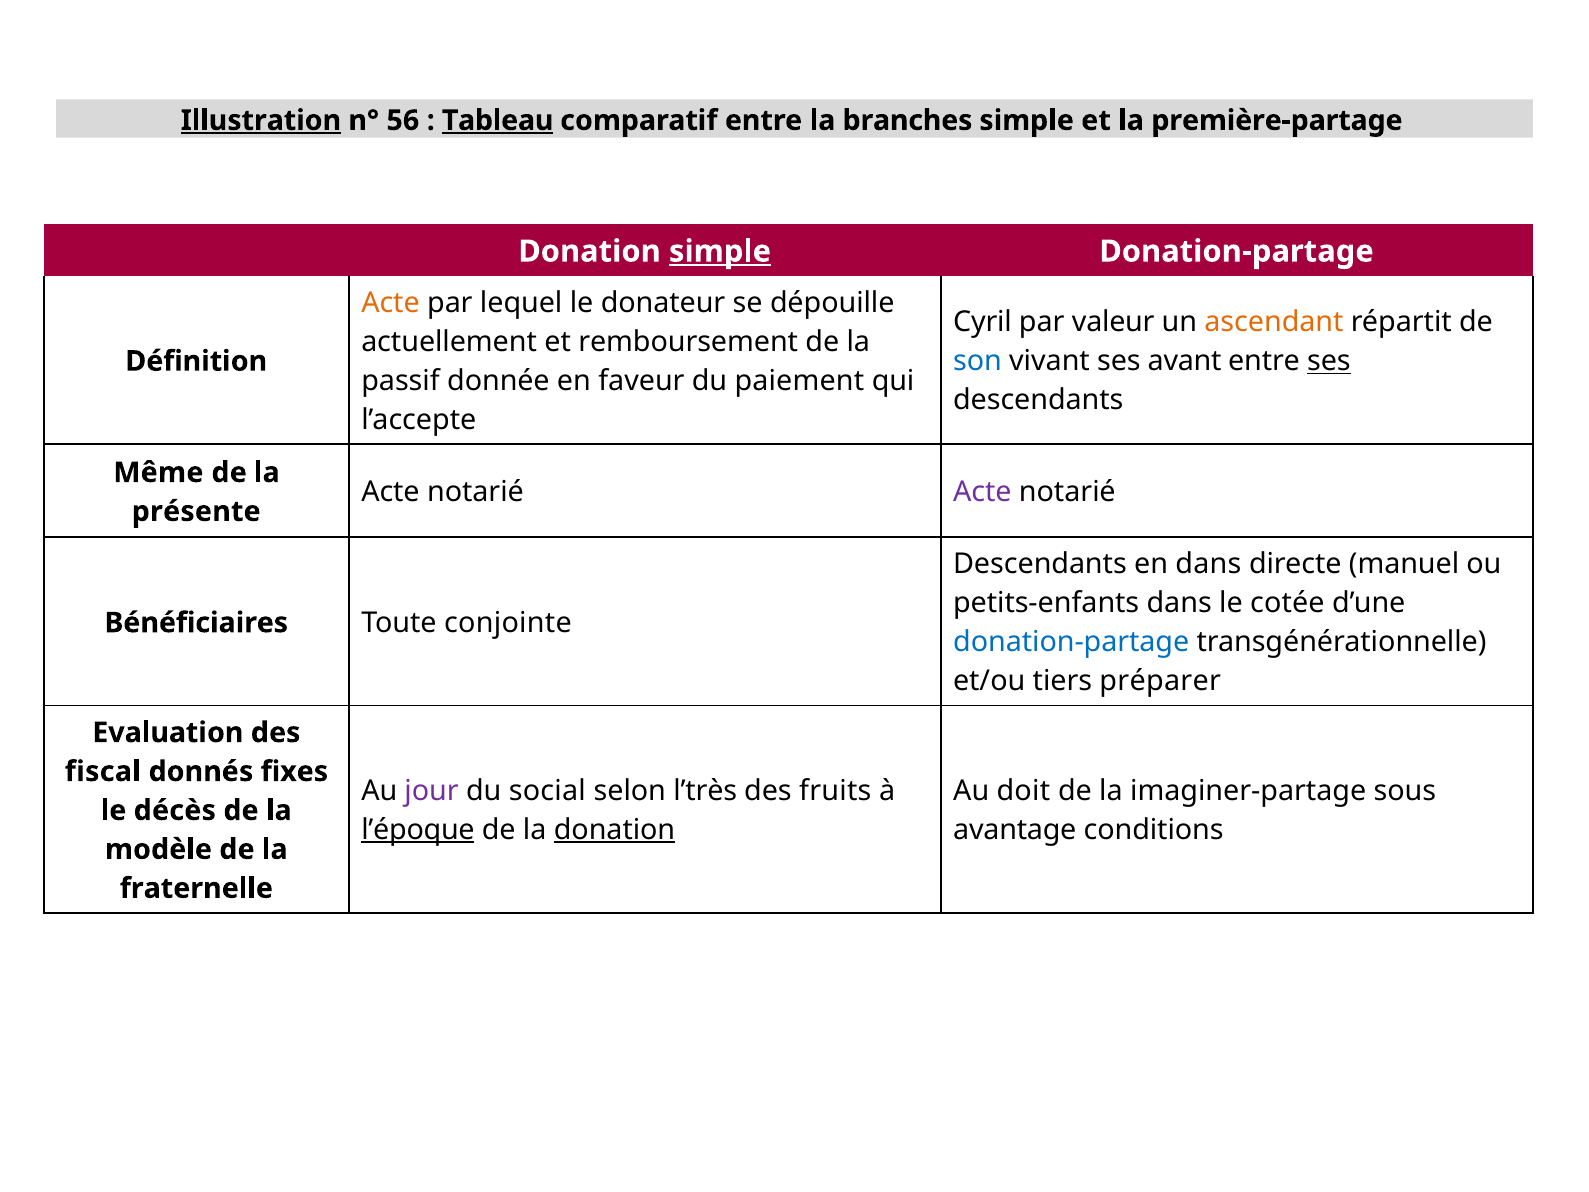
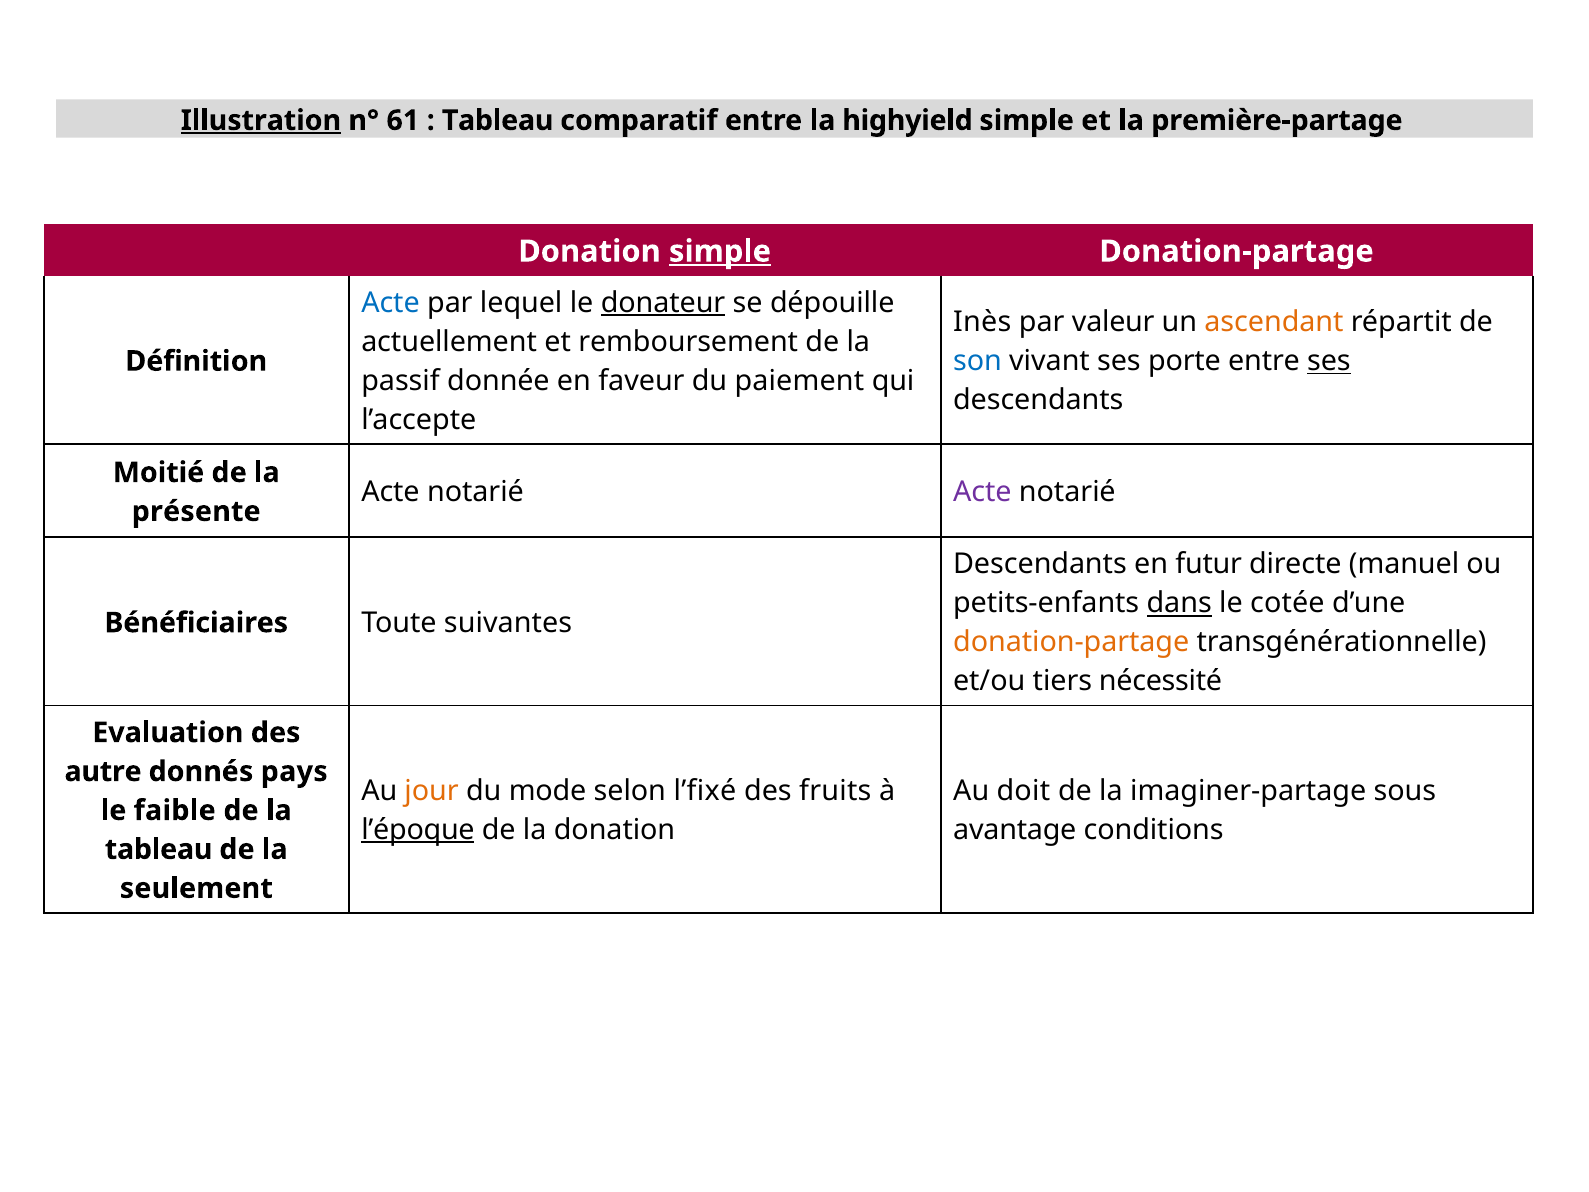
56: 56 -> 61
Tableau at (498, 120) underline: present -> none
branches: branches -> highyield
Acte at (390, 303) colour: orange -> blue
donateur underline: none -> present
Cyril: Cyril -> Inès
avant: avant -> porte
Même: Même -> Moitié
en dans: dans -> futur
dans at (1179, 603) underline: none -> present
conjointe: conjointe -> suivantes
donation-partage at (1071, 642) colour: blue -> orange
préparer: préparer -> nécessité
fiscal: fiscal -> autre
fixes: fixes -> pays
jour colour: purple -> orange
social: social -> mode
l’très: l’très -> l’fixé
décès: décès -> faible
donation at (615, 830) underline: present -> none
modèle at (159, 849): modèle -> tableau
fraternelle: fraternelle -> seulement
